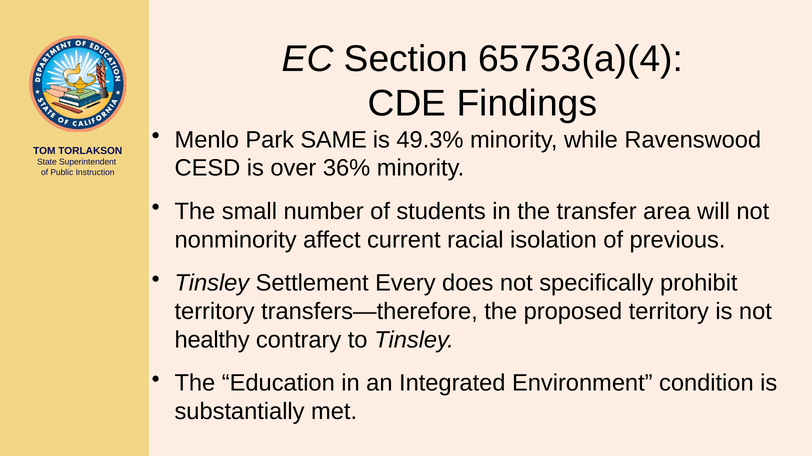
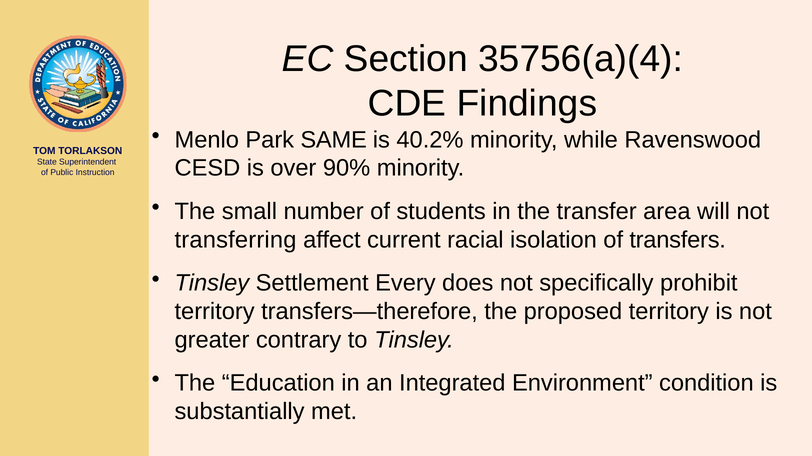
65753(a)(4: 65753(a)(4 -> 35756(a)(4
49.3%: 49.3% -> 40.2%
36%: 36% -> 90%
nonminority: nonminority -> transferring
previous: previous -> transfers
healthy: healthy -> greater
